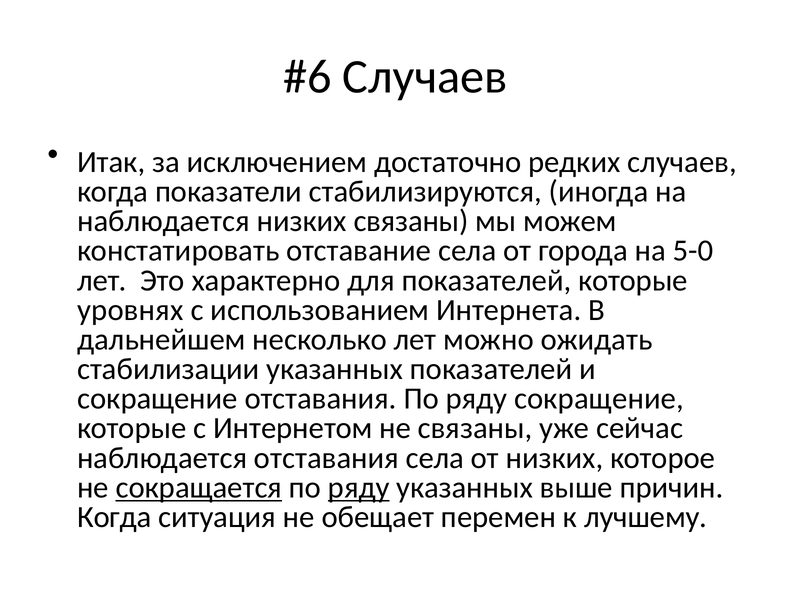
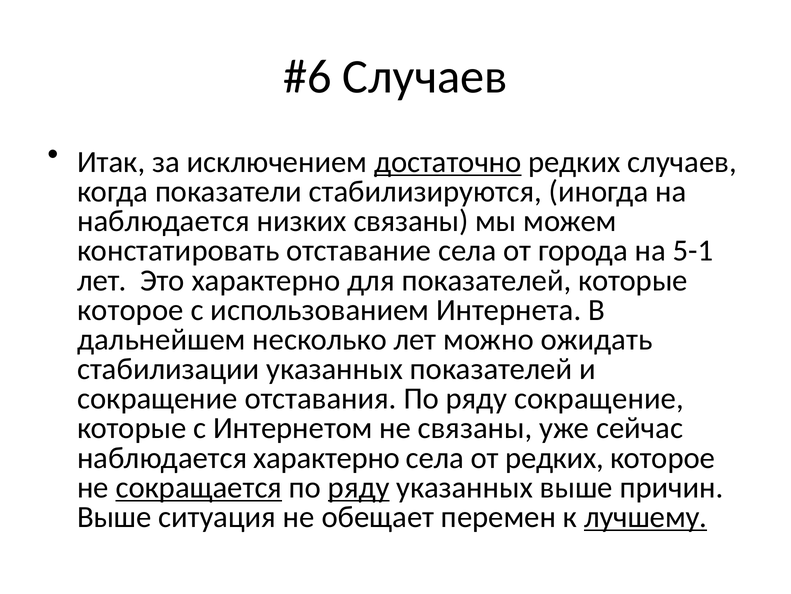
достаточно underline: none -> present
5-0: 5-0 -> 5-1
уровнях at (130, 310): уровнях -> которое
наблюдается отставания: отставания -> характерно
от низких: низких -> редких
Когда at (114, 516): Когда -> Выше
лучшему underline: none -> present
